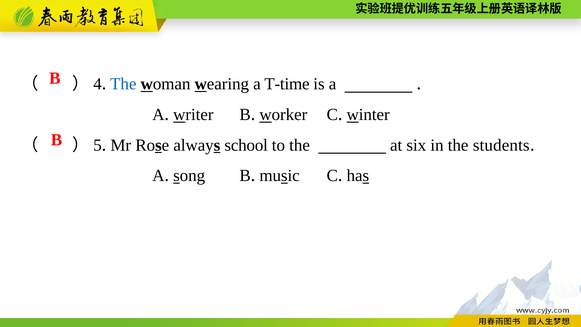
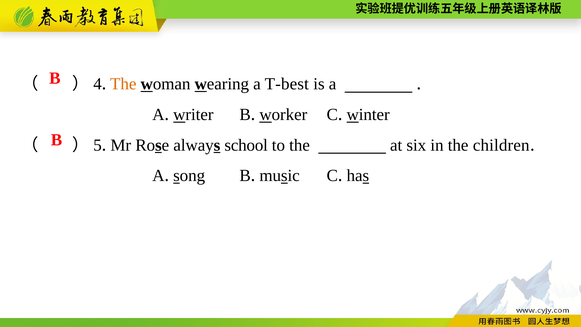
The at (123, 84) colour: blue -> orange
T-time: T-time -> T-best
students: students -> children
